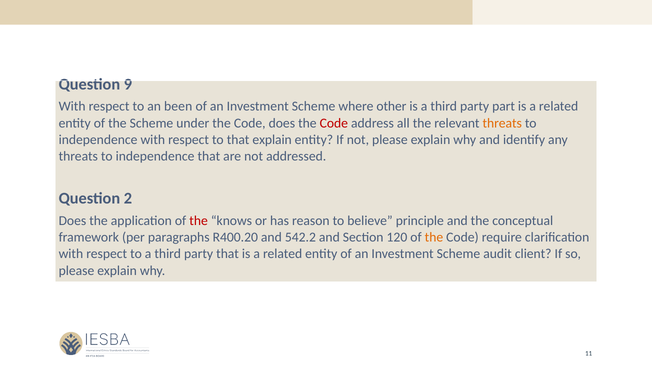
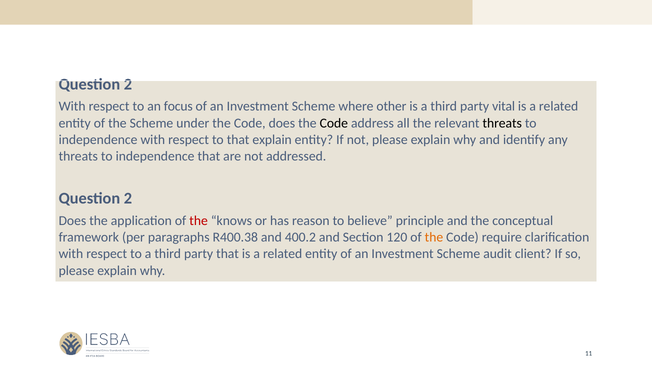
9 at (128, 84): 9 -> 2
been: been -> focus
part: part -> vital
Code at (334, 123) colour: red -> black
threats at (502, 123) colour: orange -> black
R400.20: R400.20 -> R400.38
542.2: 542.2 -> 400.2
